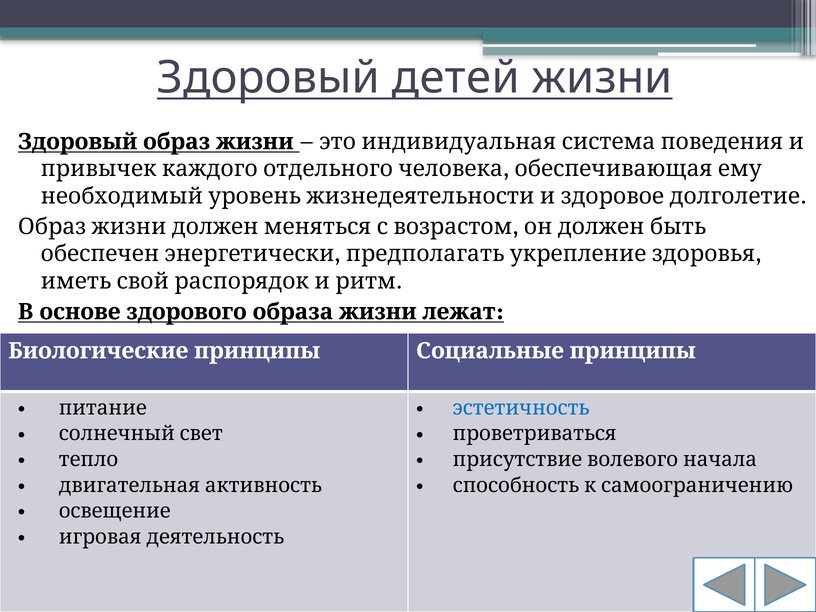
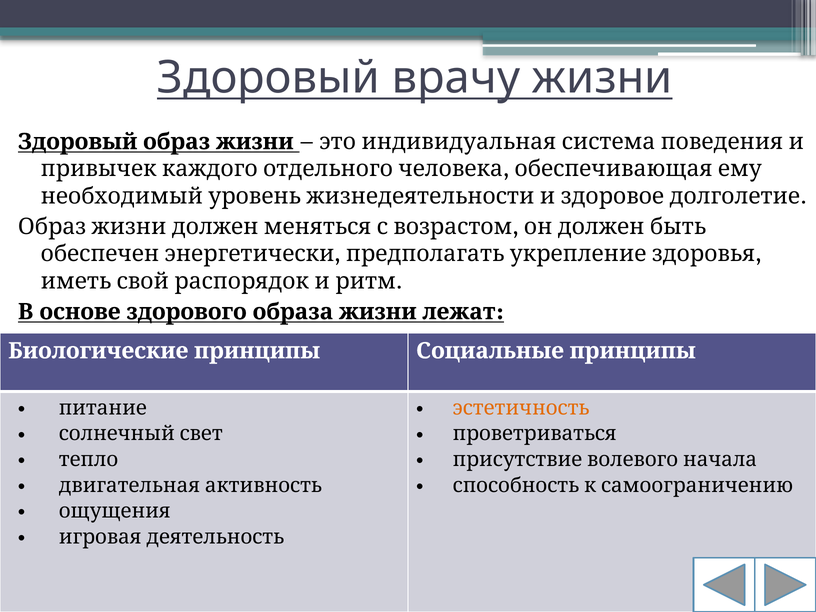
детей: детей -> врачу
эстетичность colour: blue -> orange
освещение: освещение -> ощущения
